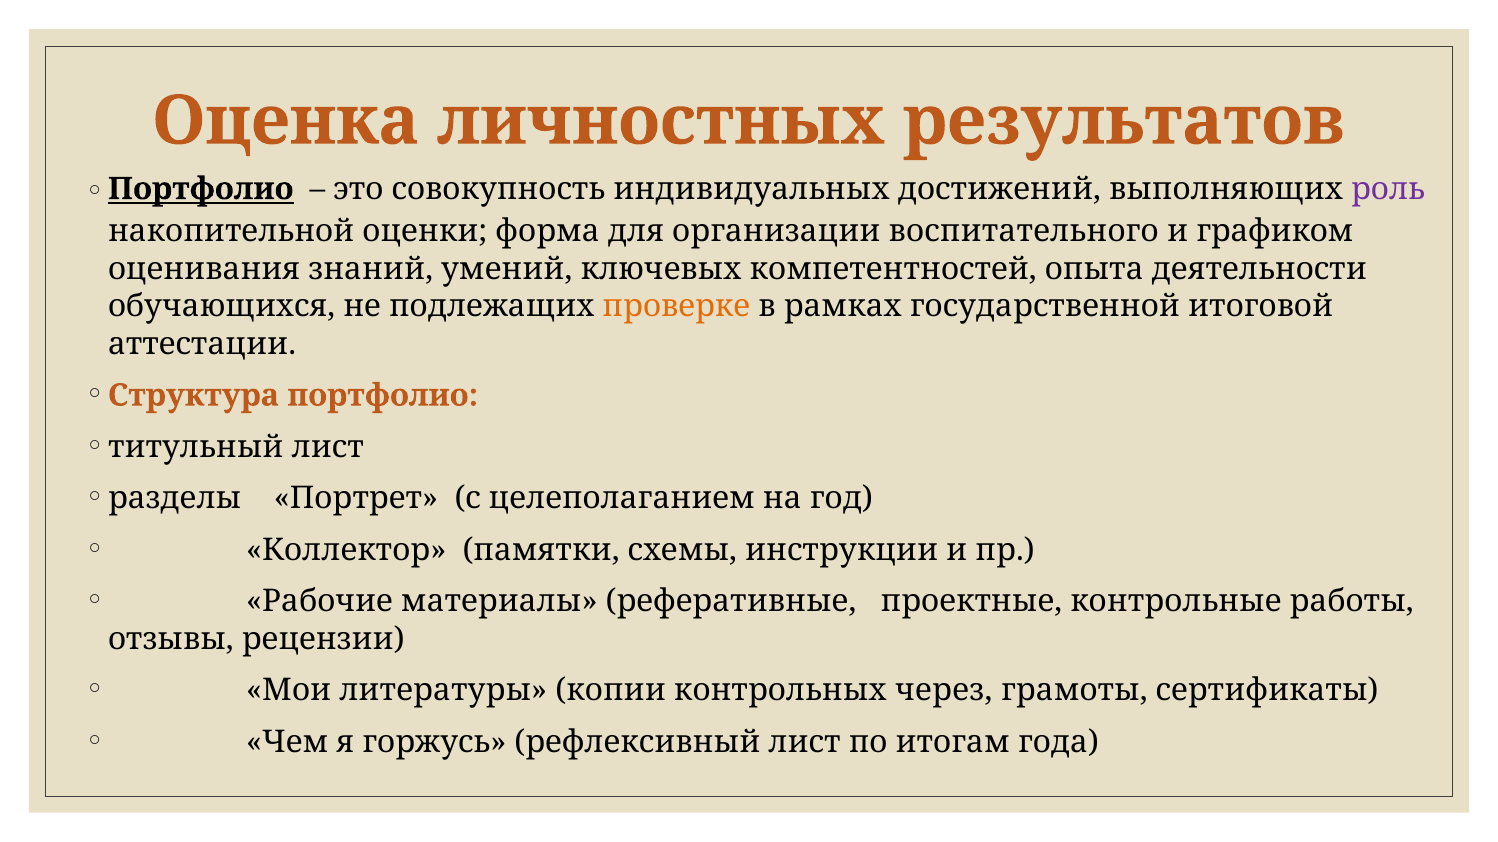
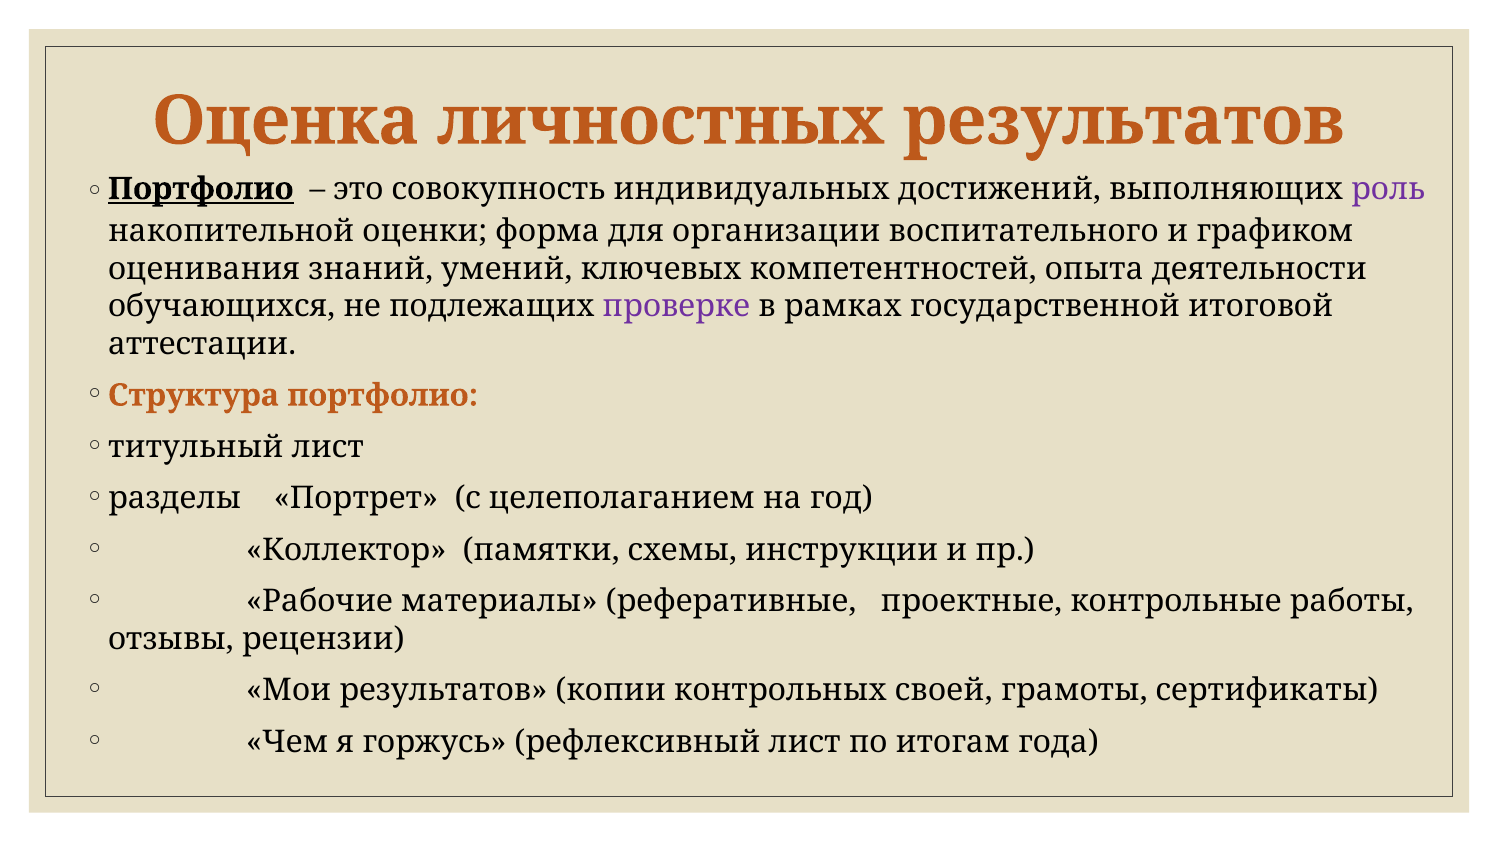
проверке colour: orange -> purple
Мои литературы: литературы -> результатов
через: через -> своей
